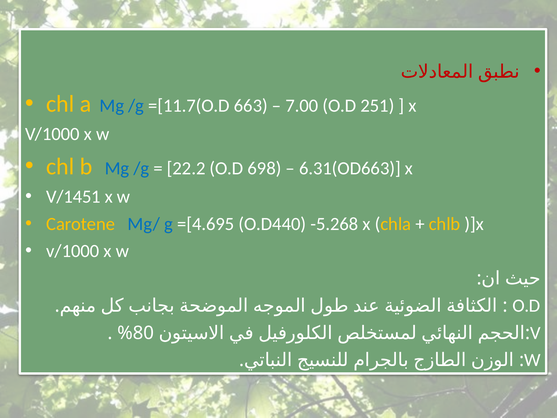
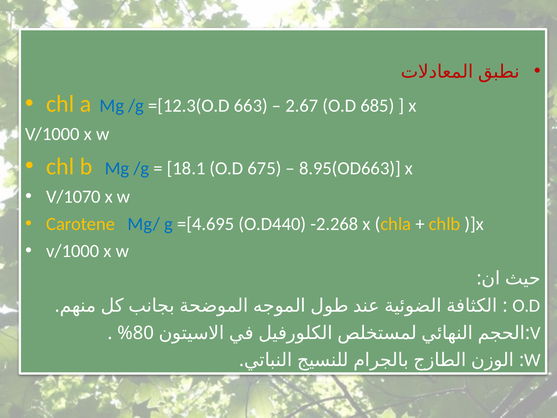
=[11.7(O.D: =[11.7(O.D -> =[12.3(O.D
7.00: 7.00 -> 2.67
251: 251 -> 685
22.2: 22.2 -> 18.1
698: 698 -> 675
6.31(OD663: 6.31(OD663 -> 8.95(OD663
V/1451: V/1451 -> V/1070
-5.268: -5.268 -> -2.268
